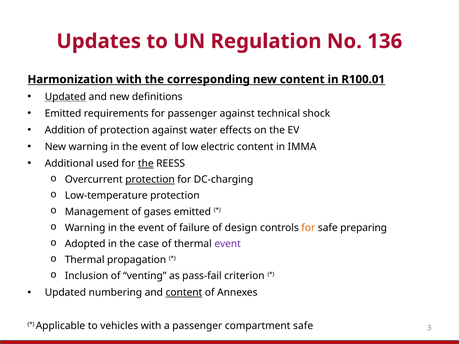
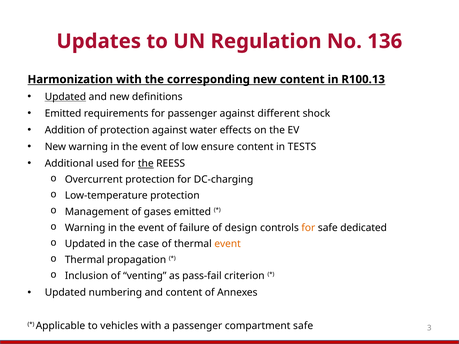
R100.01: R100.01 -> R100.13
technical: technical -> different
electric: electric -> ensure
IMMA: IMMA -> TESTS
protection at (150, 180) underline: present -> none
preparing: preparing -> dedicated
Adopted at (85, 244): Adopted -> Updated
event at (228, 244) colour: purple -> orange
content at (184, 293) underline: present -> none
